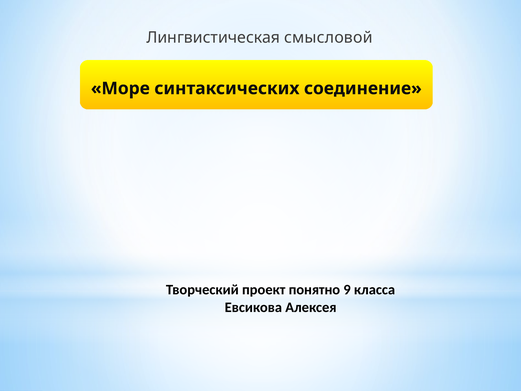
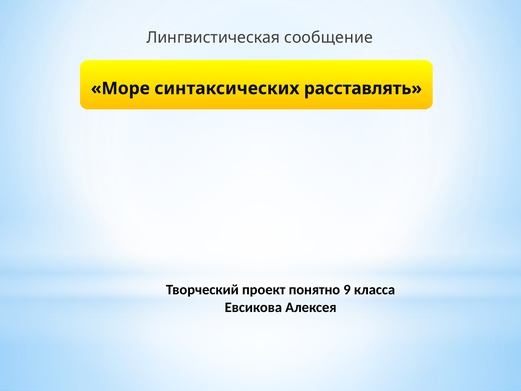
смысловой: смысловой -> сообщение
соединение: соединение -> расставлять
